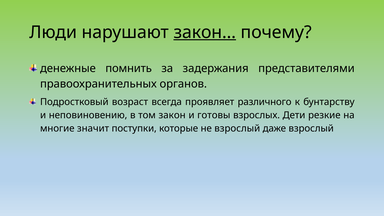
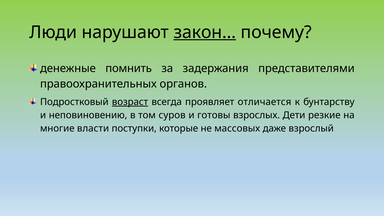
возраст underline: none -> present
различного: различного -> отличается
закон: закон -> суров
значит: значит -> власти
не взрослый: взрослый -> массовых
